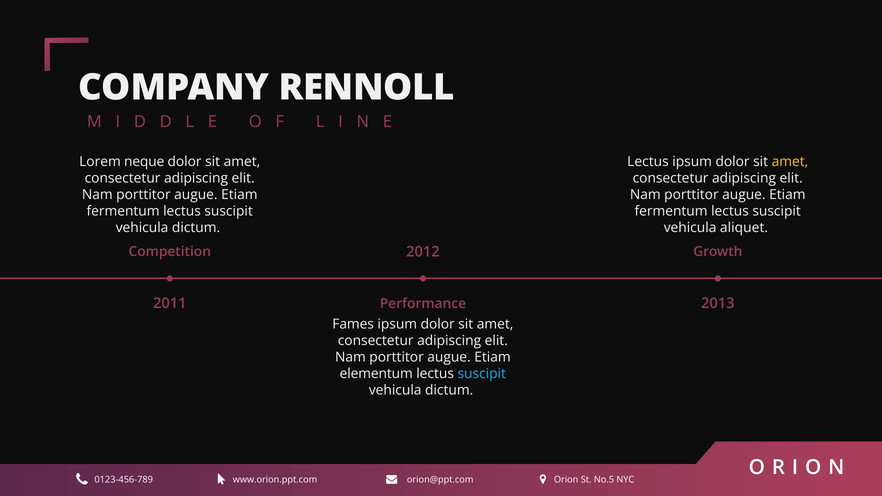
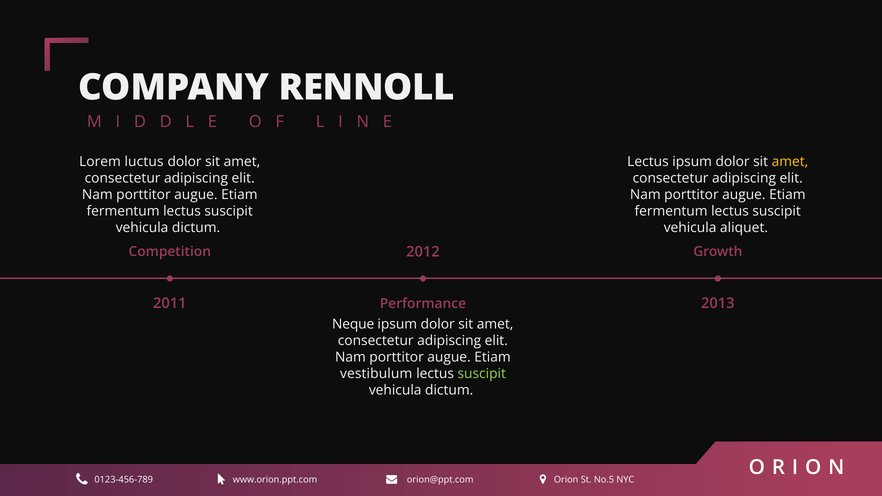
neque: neque -> luctus
Fames: Fames -> Neque
elementum: elementum -> vestibulum
suscipit at (482, 374) colour: light blue -> light green
